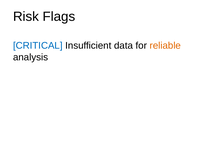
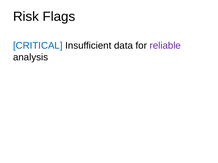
reliable colour: orange -> purple
